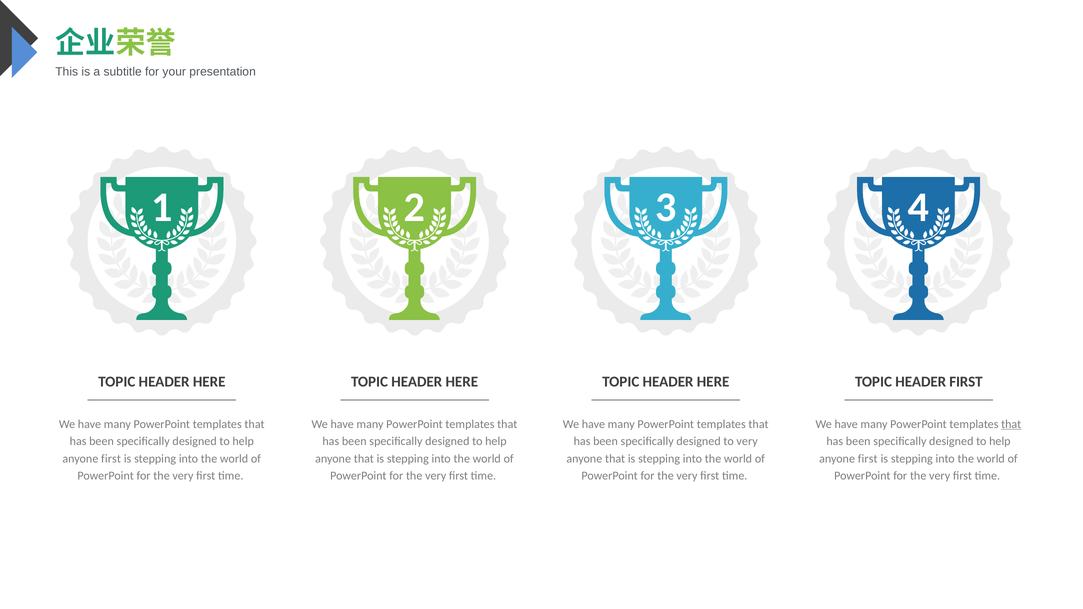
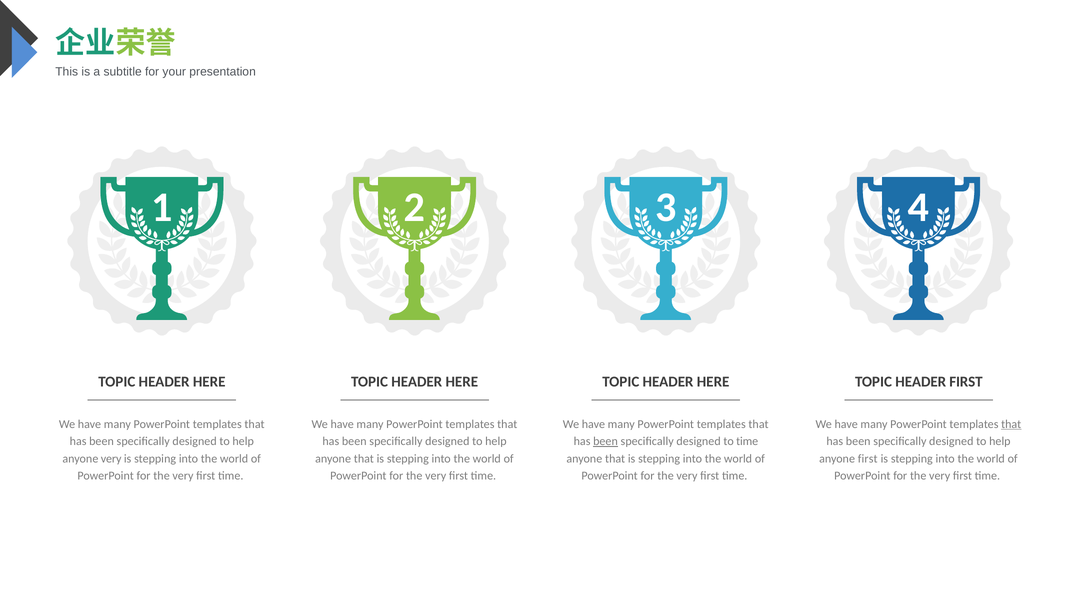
been at (605, 441) underline: none -> present
to very: very -> time
first at (111, 459): first -> very
